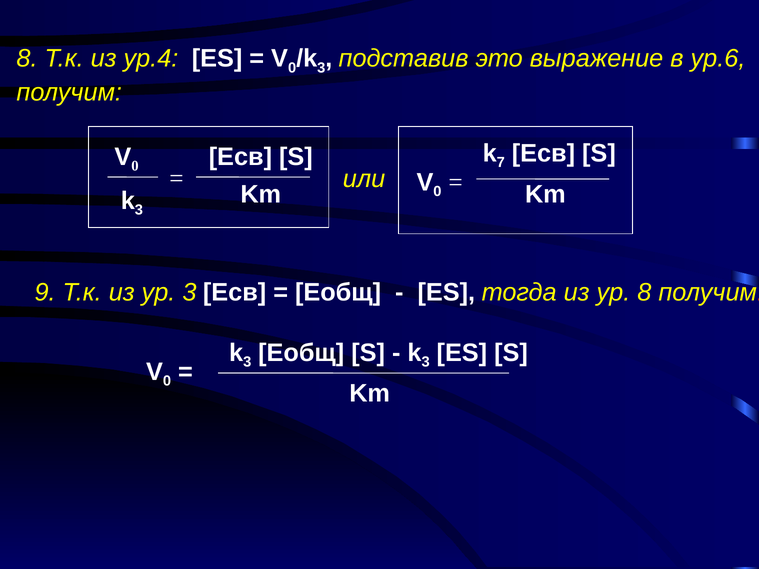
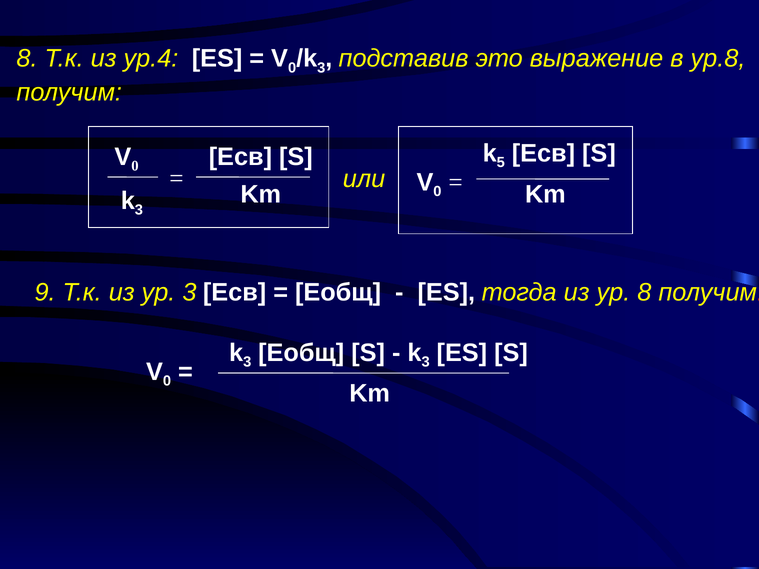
ур.6: ур.6 -> ур.8
7: 7 -> 5
